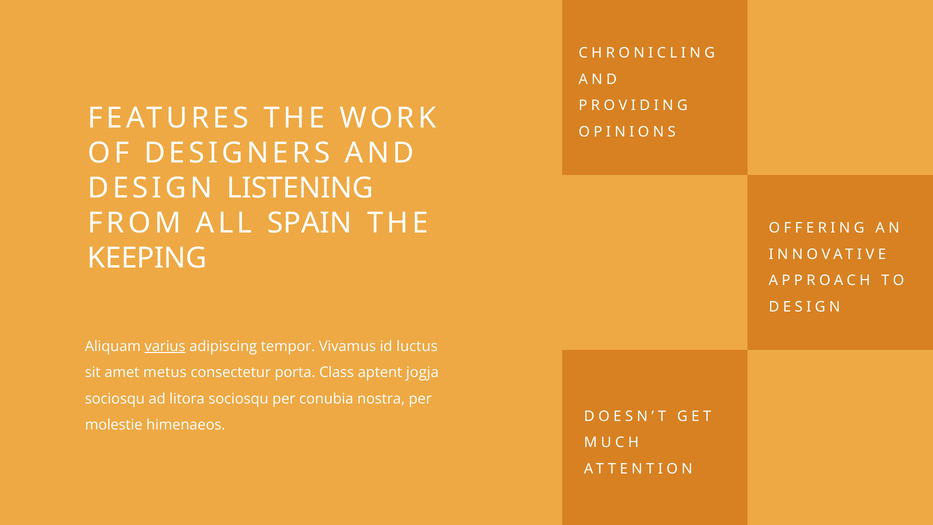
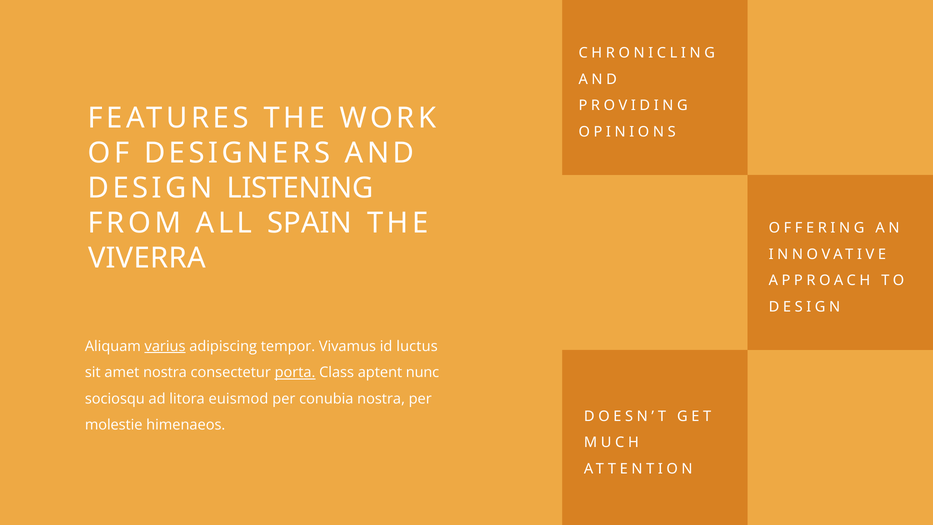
KEEPING: KEEPING -> VIVERRA
amet metus: metus -> nostra
porta underline: none -> present
jogja: jogja -> nunc
litora sociosqu: sociosqu -> euismod
